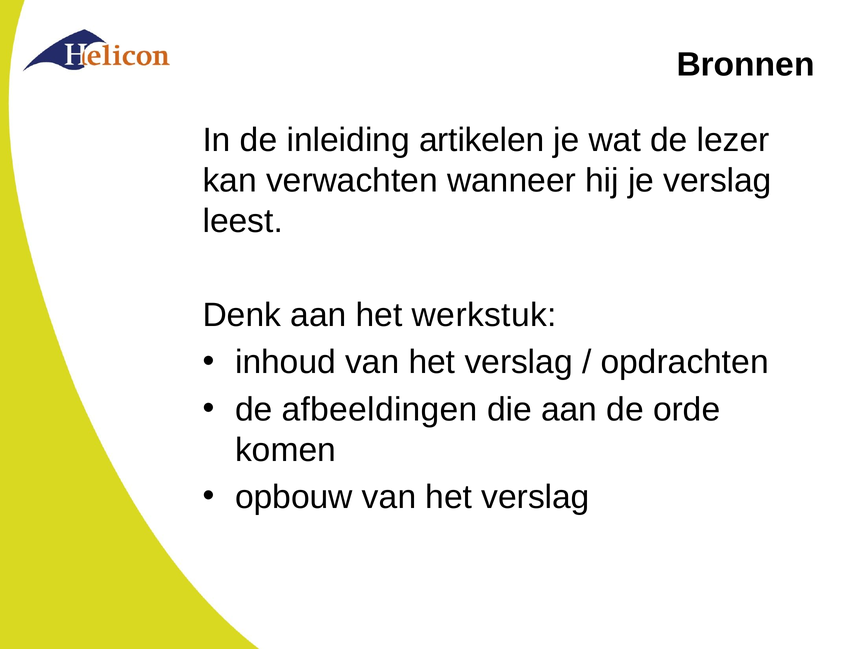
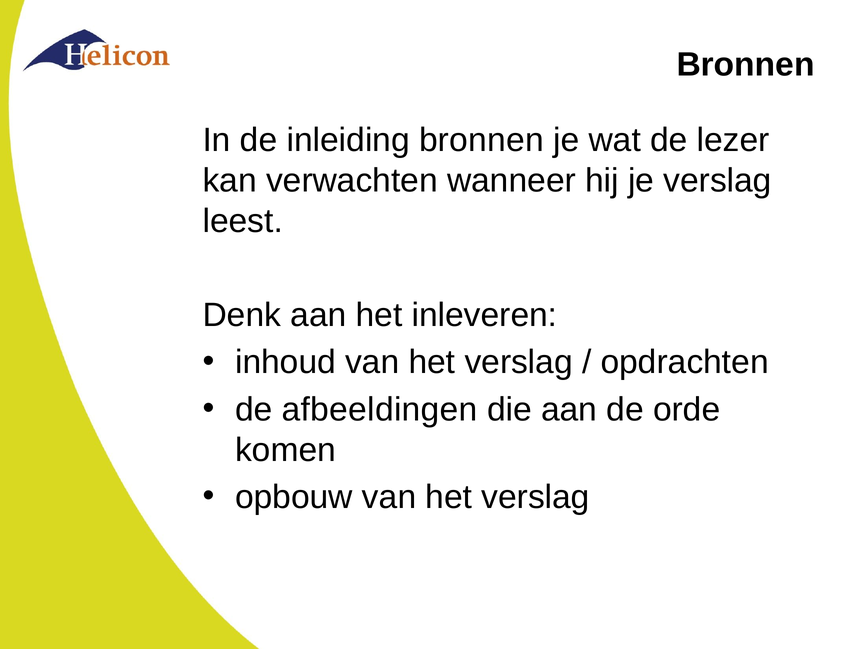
inleiding artikelen: artikelen -> bronnen
werkstuk: werkstuk -> inleveren
